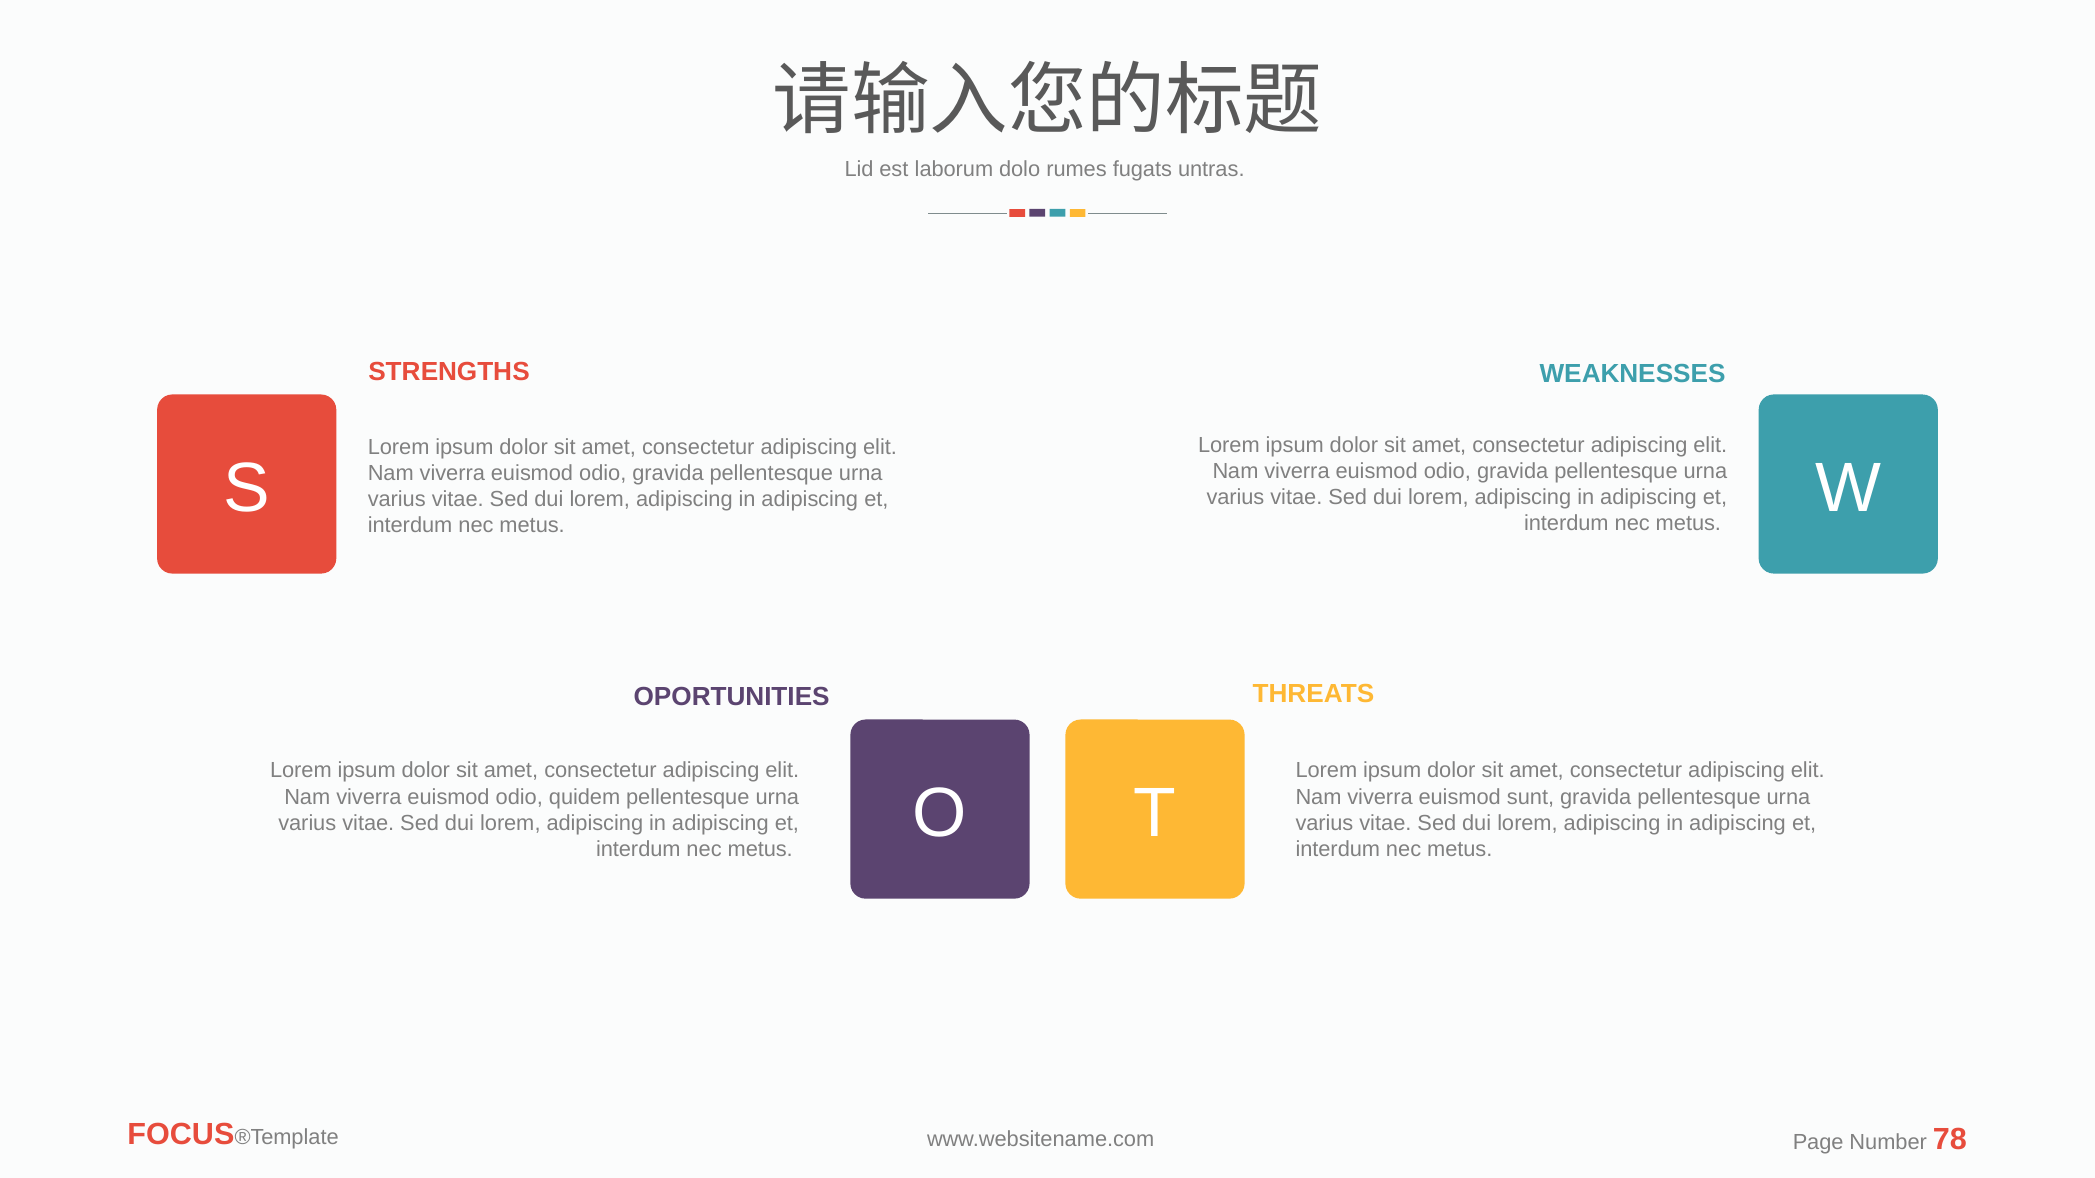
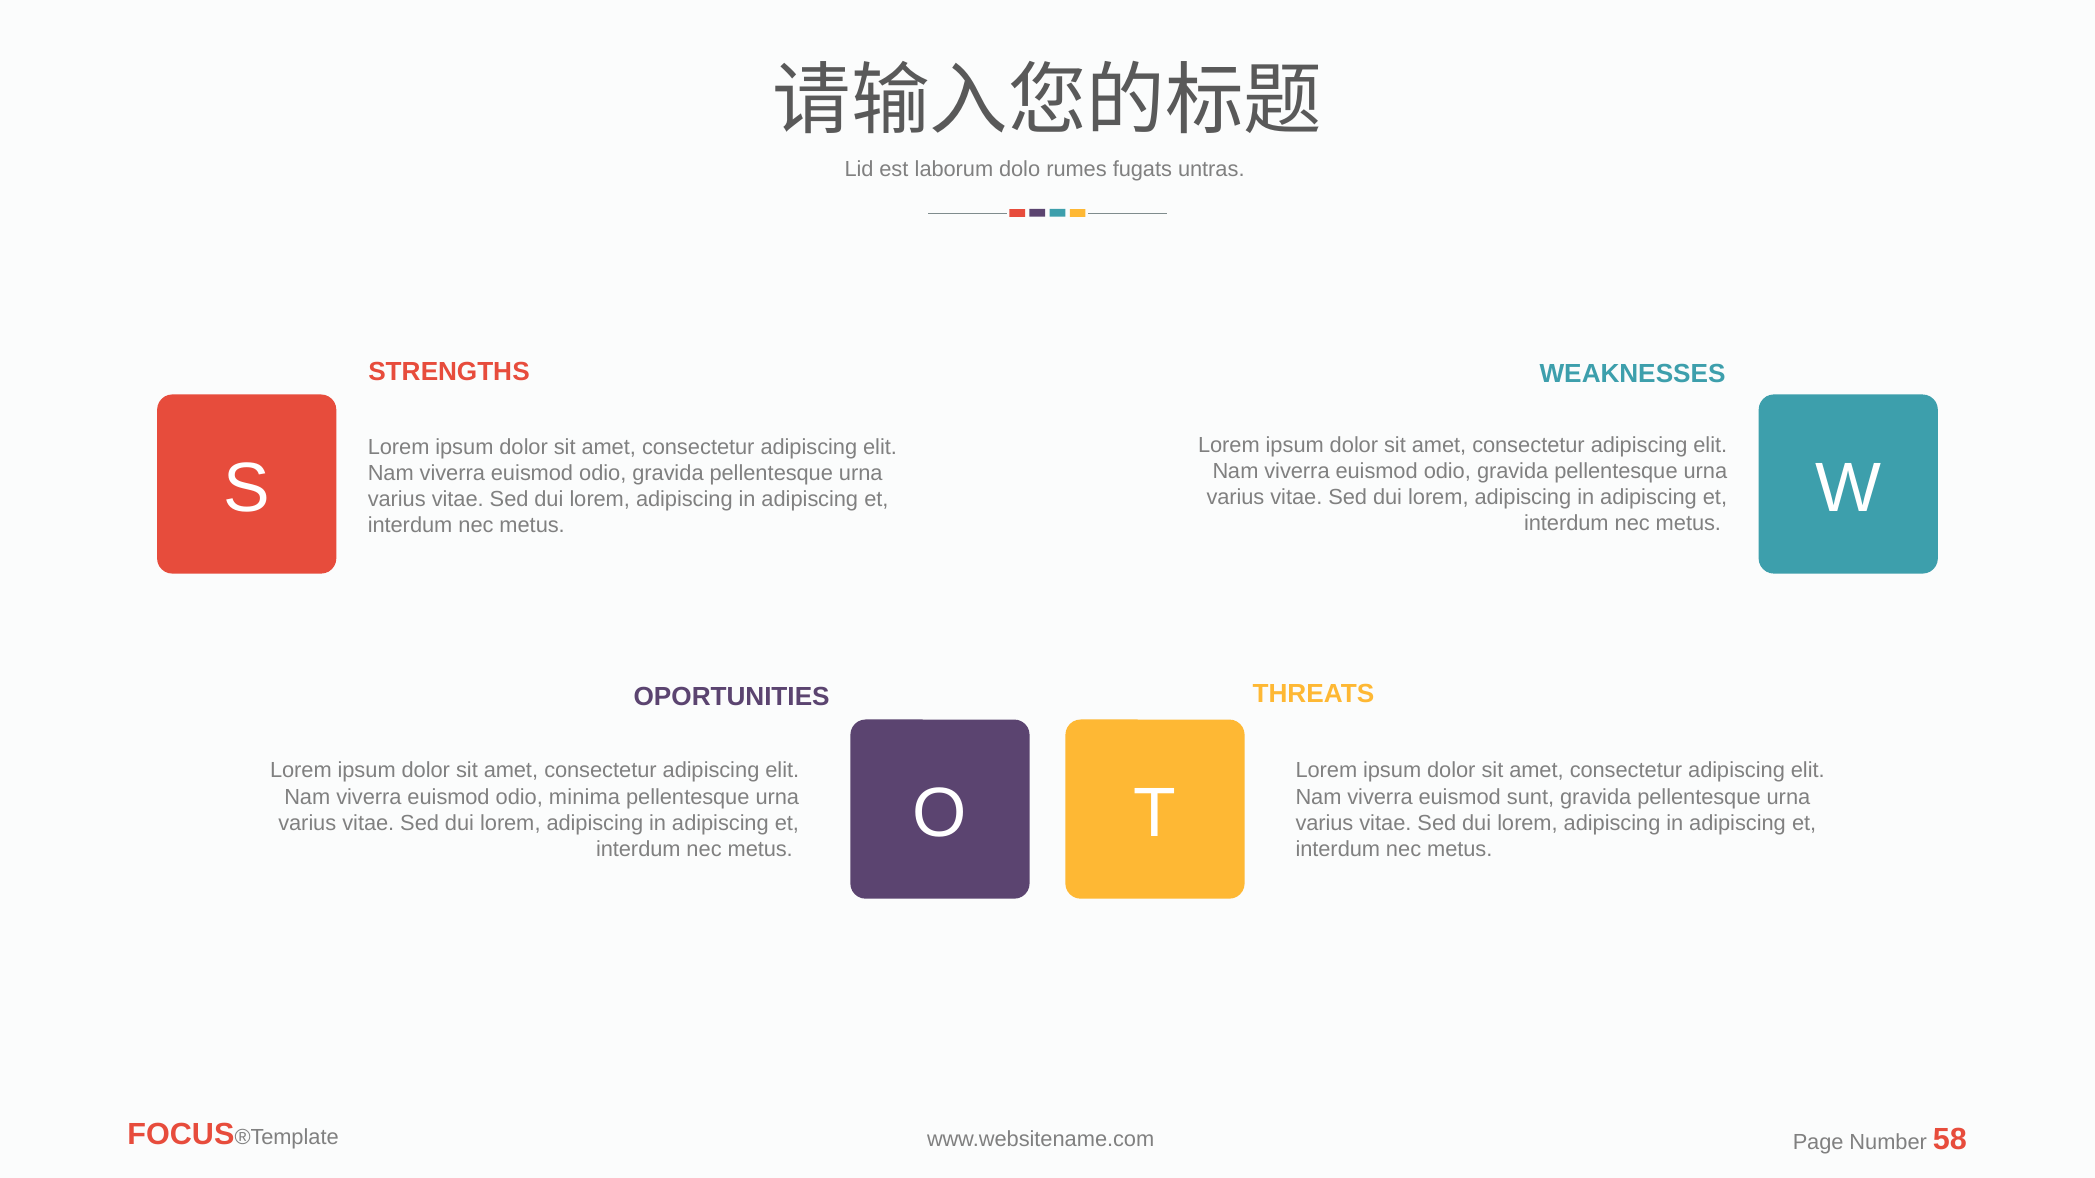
quidem: quidem -> minima
78: 78 -> 58
